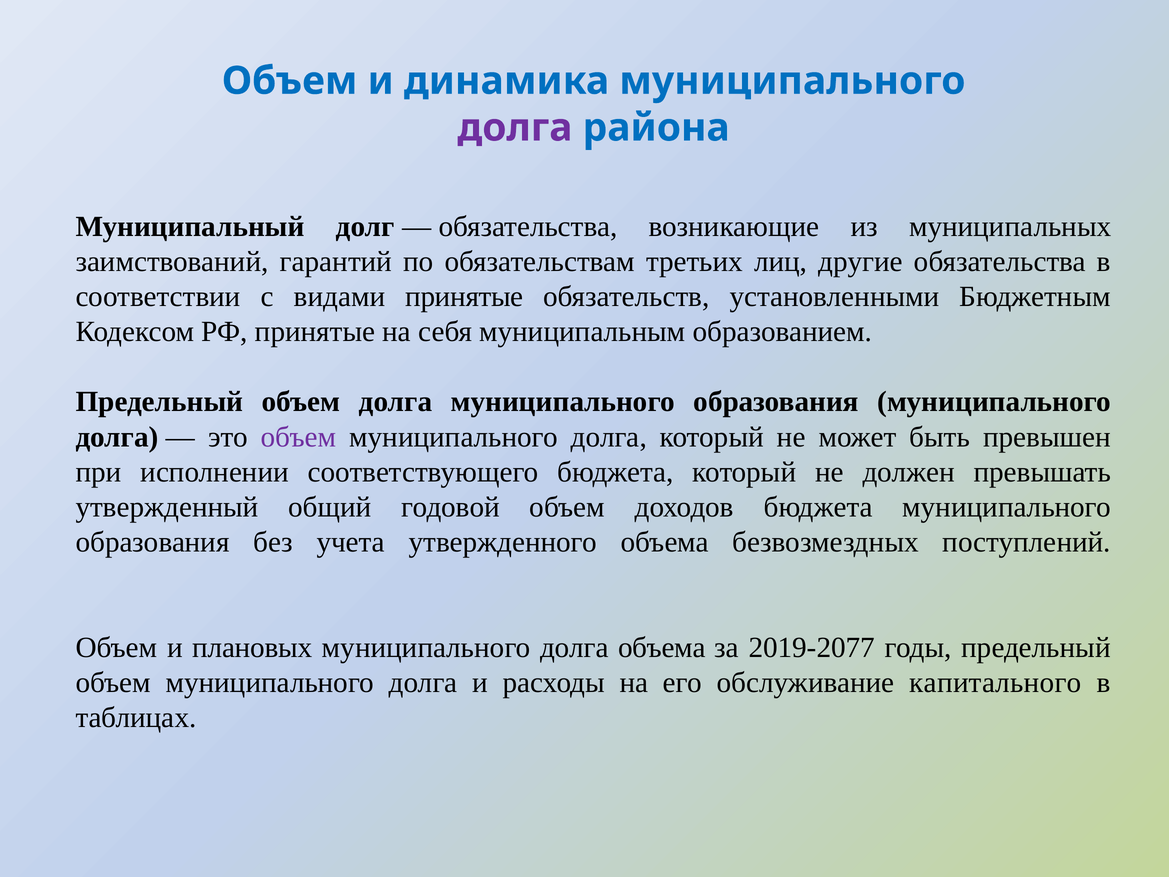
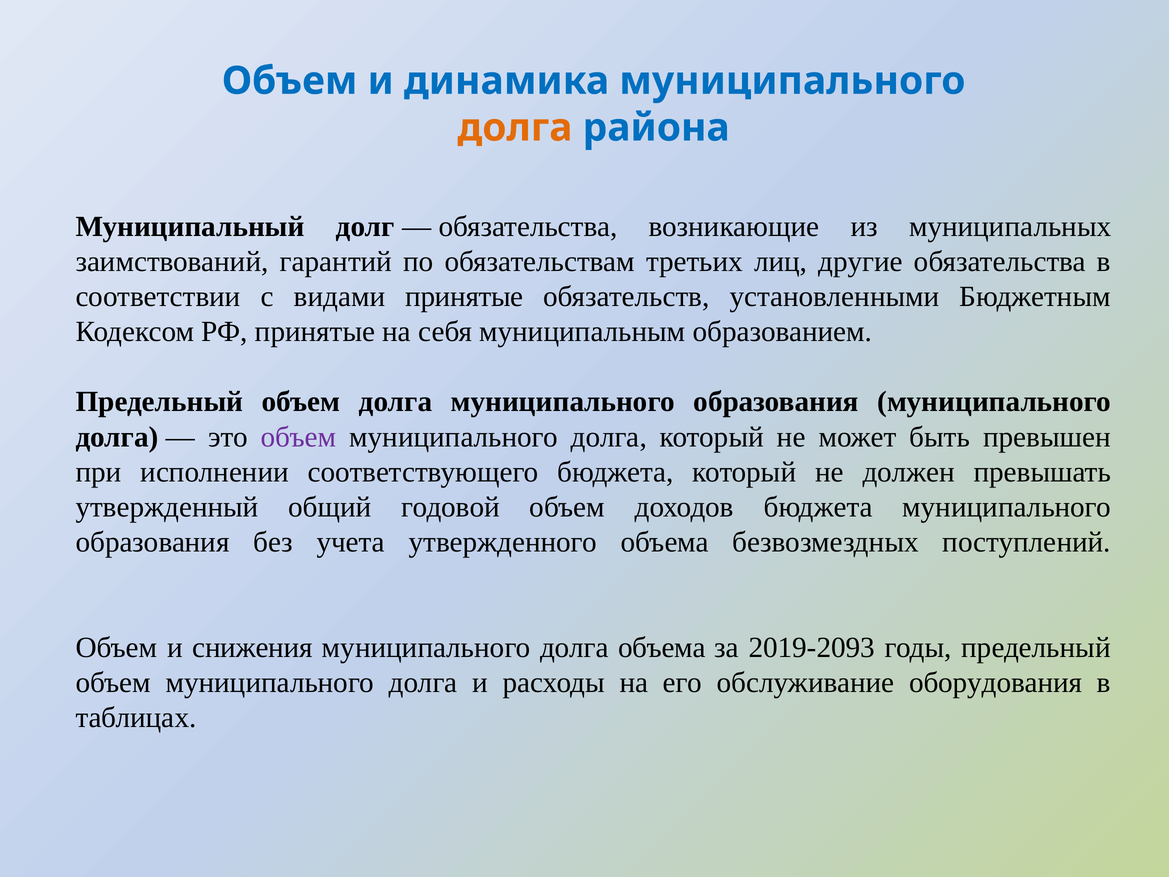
долга at (515, 128) colour: purple -> orange
плановых: плановых -> снижения
2019-2077: 2019-2077 -> 2019-2093
капитального: капитального -> оборудования
